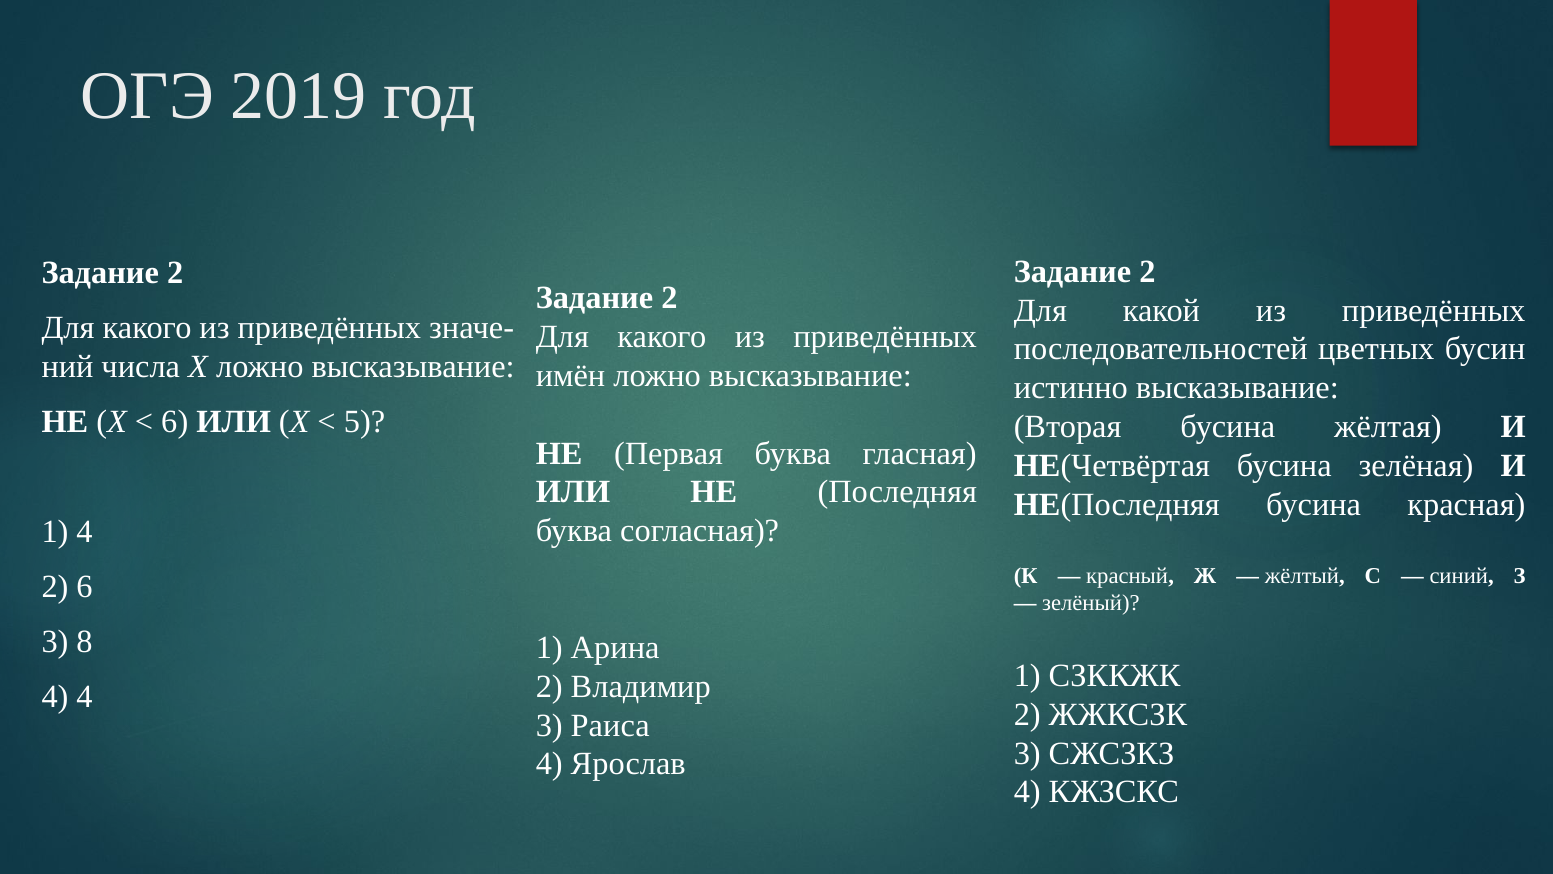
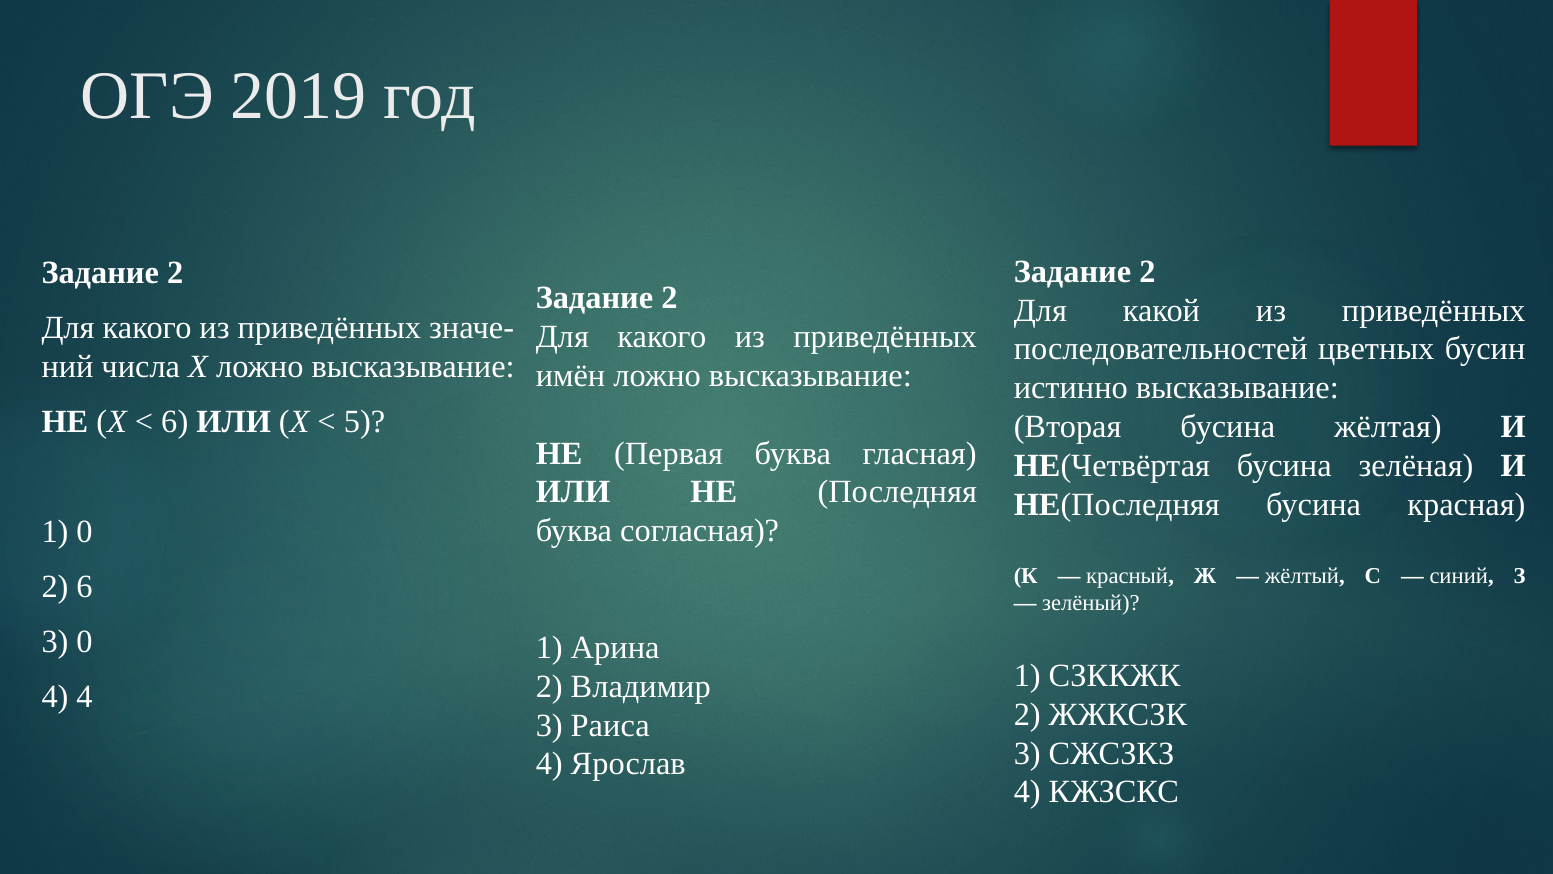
1 4: 4 -> 0
3 8: 8 -> 0
